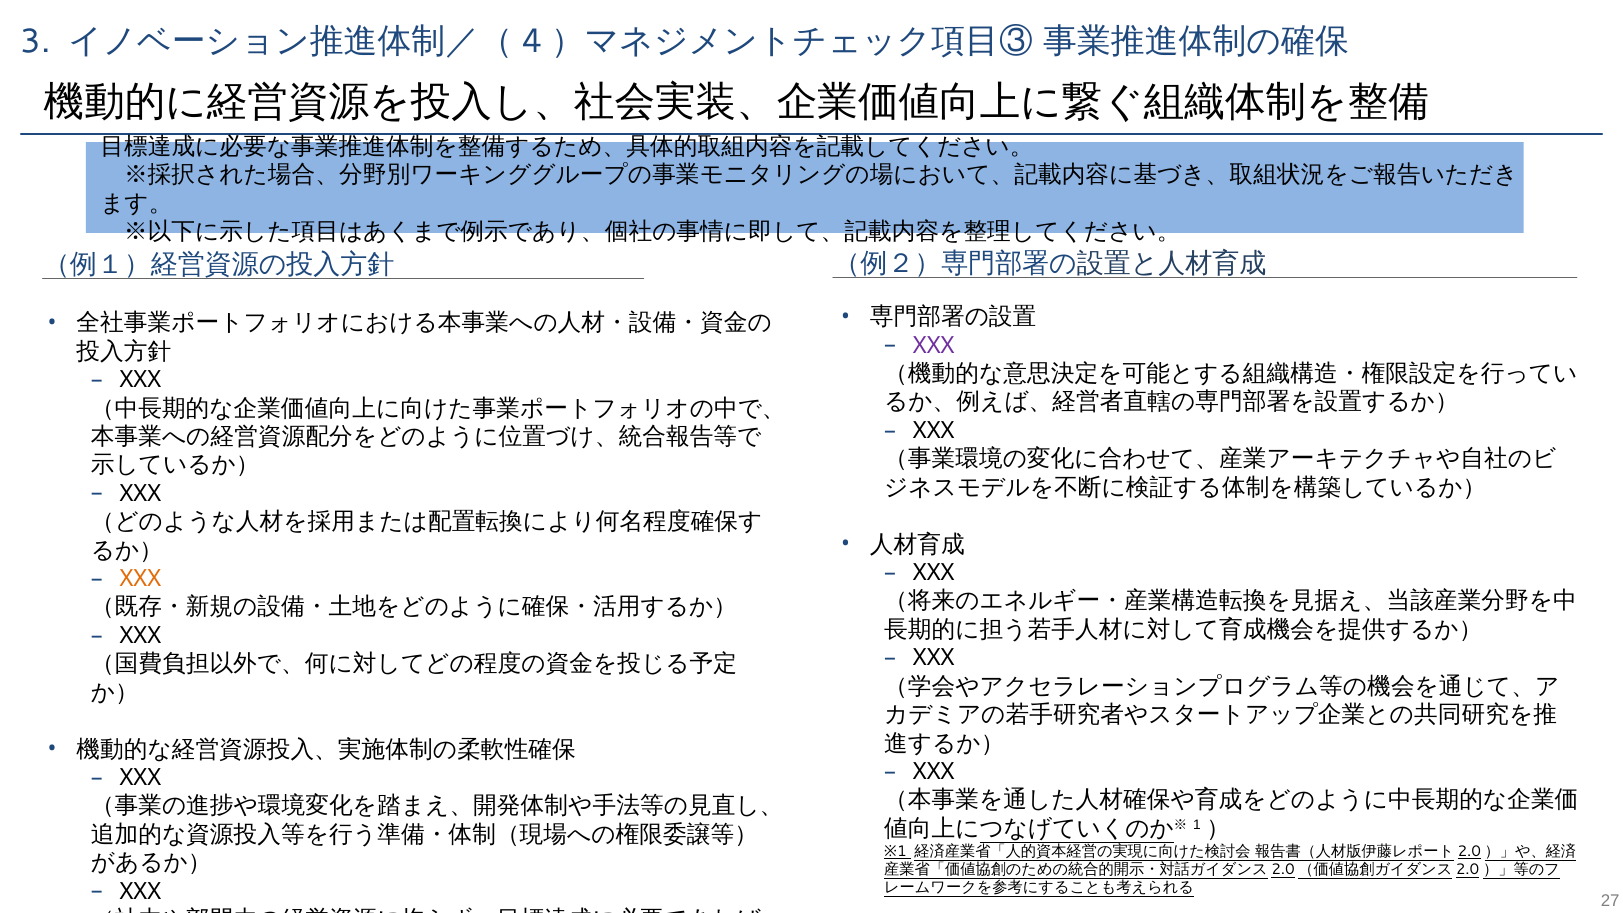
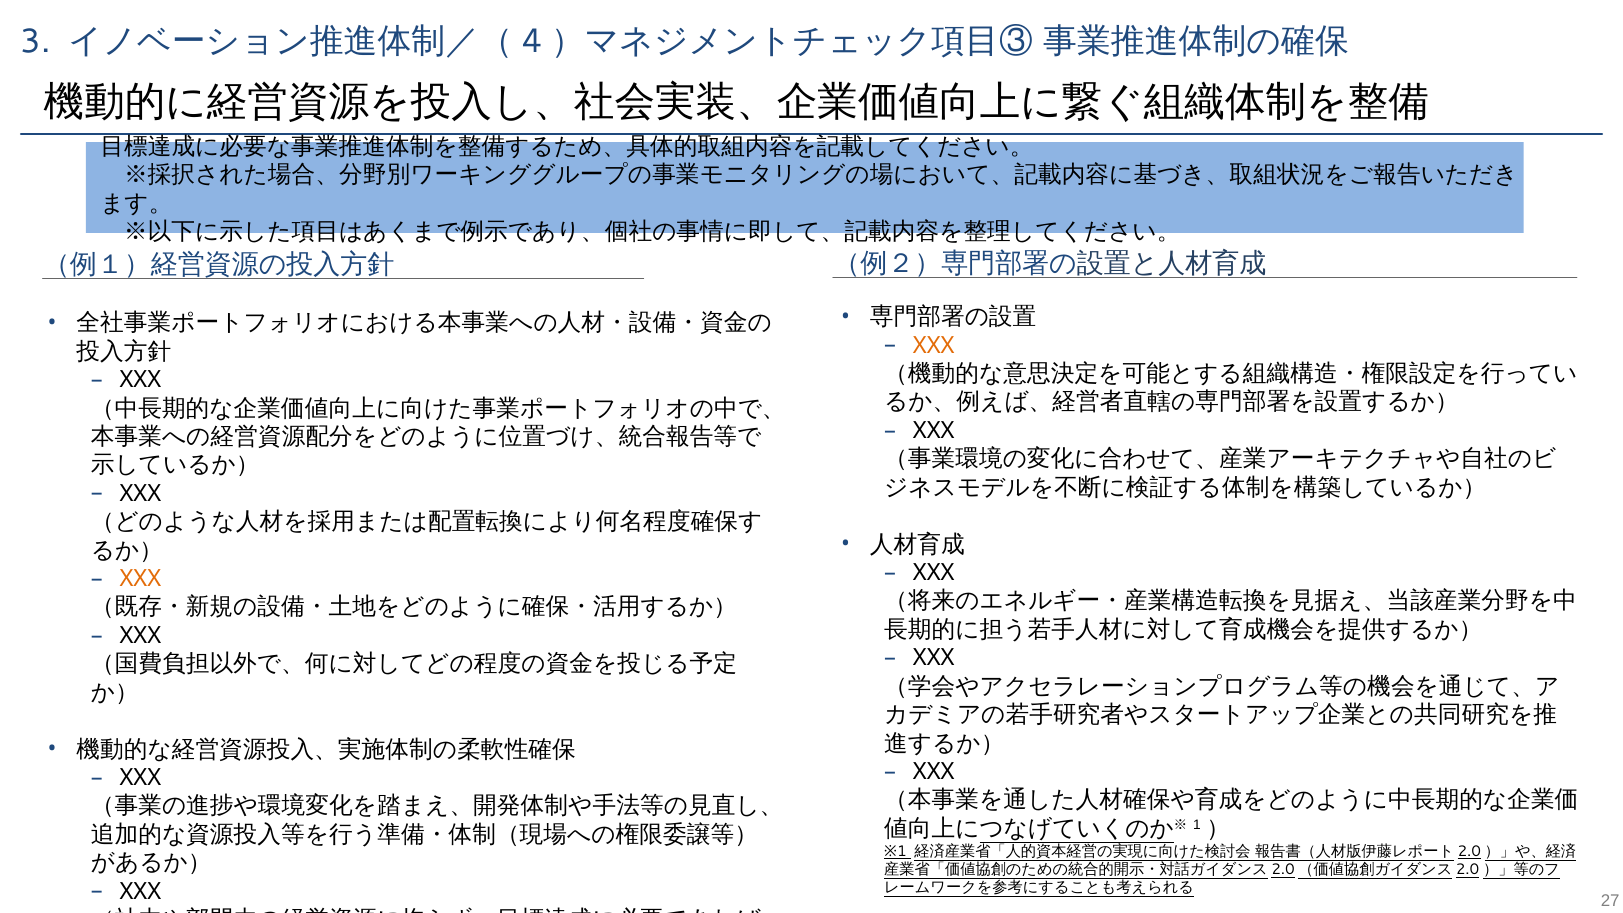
XXX at (934, 345) colour: purple -> orange
